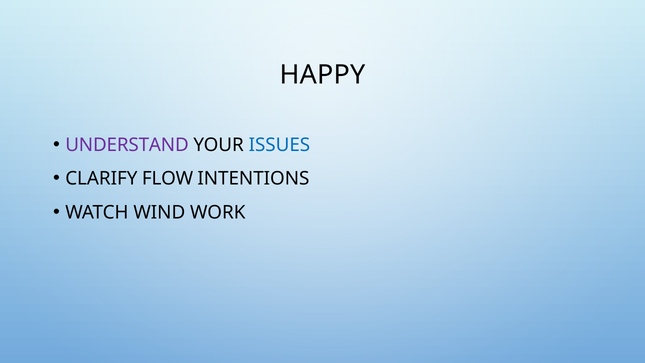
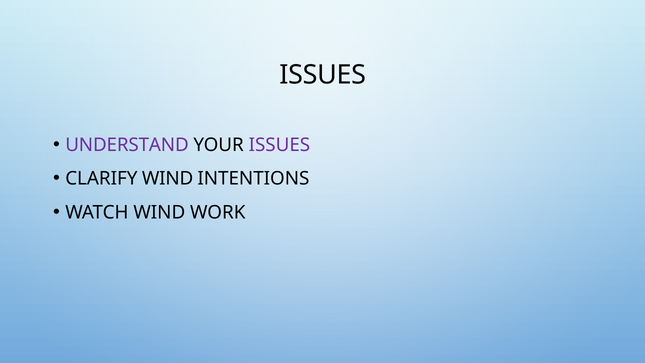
HAPPY at (322, 75): HAPPY -> ISSUES
ISSUES at (279, 145) colour: blue -> purple
CLARIFY FLOW: FLOW -> WIND
